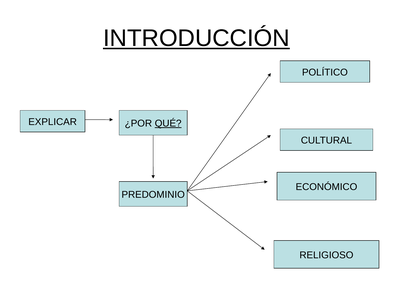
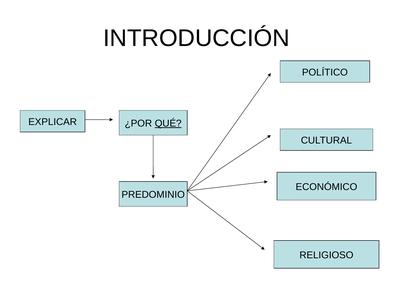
INTRODUCCIÓN underline: present -> none
